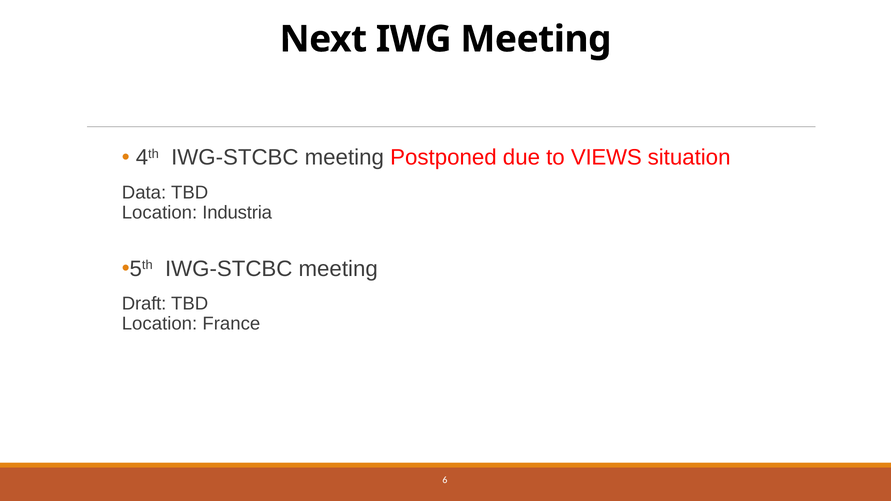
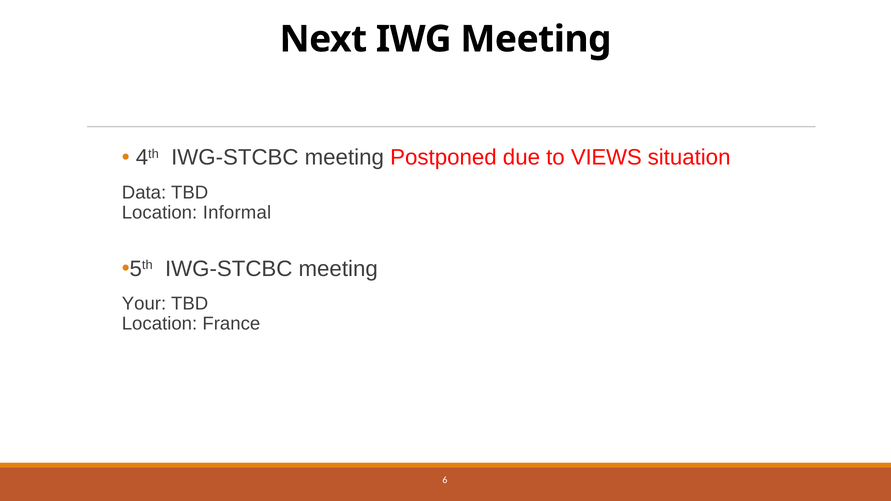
Industria: Industria -> Informal
Draft: Draft -> Your
